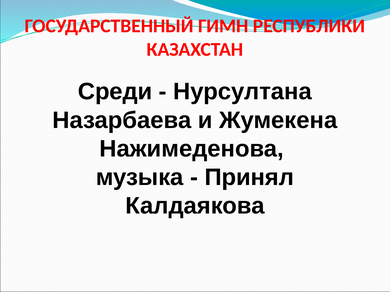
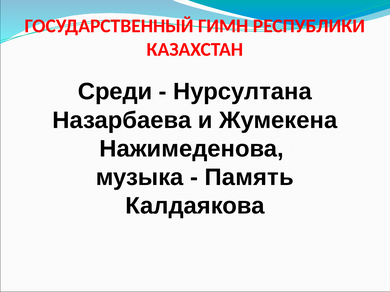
Принял: Принял -> Память
